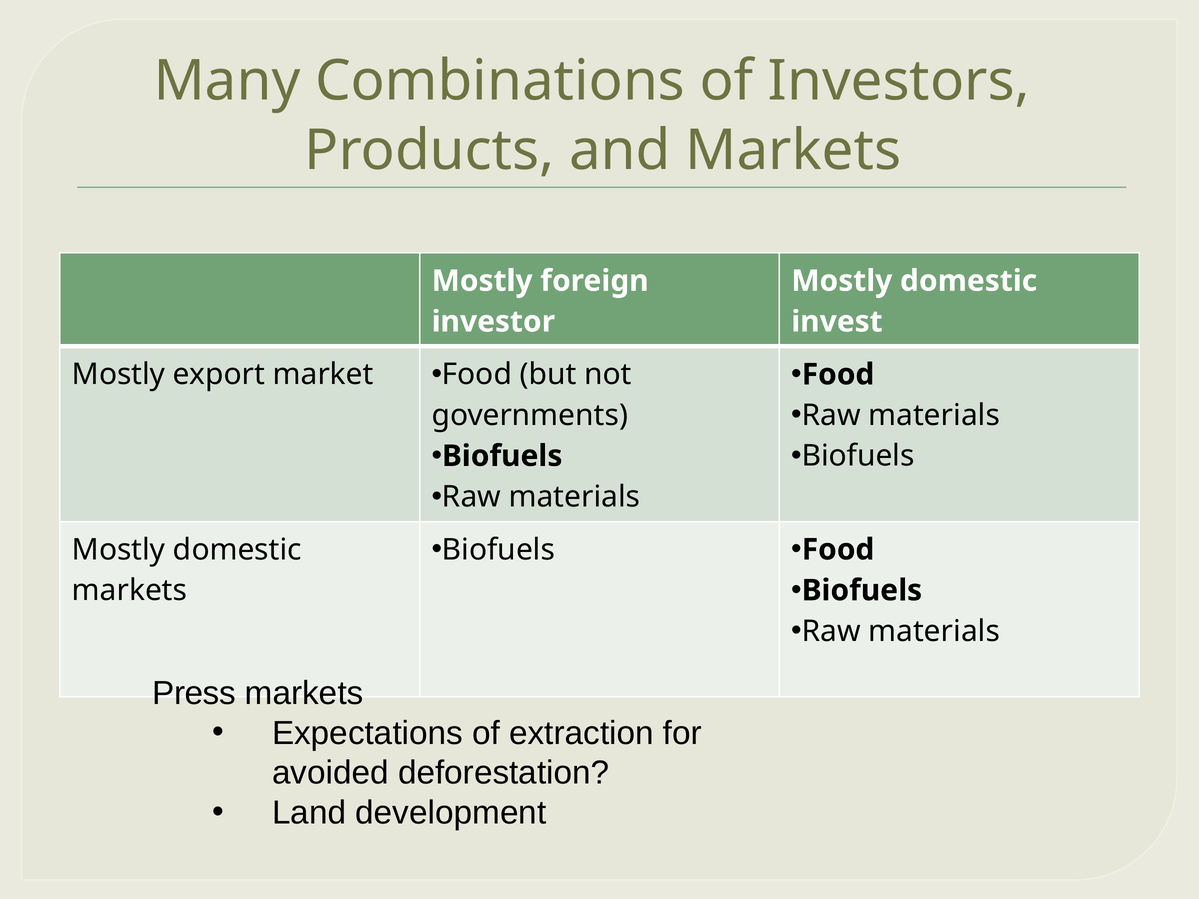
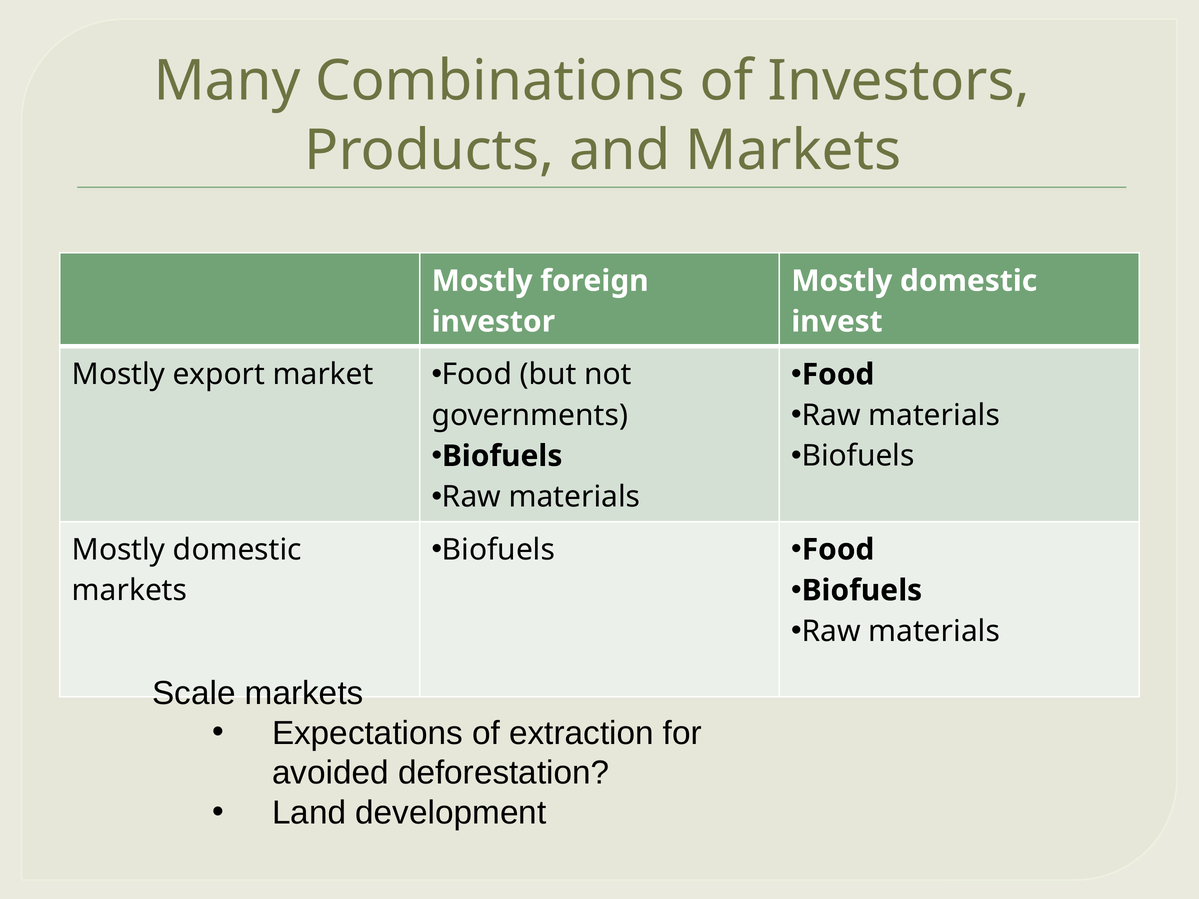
Press: Press -> Scale
